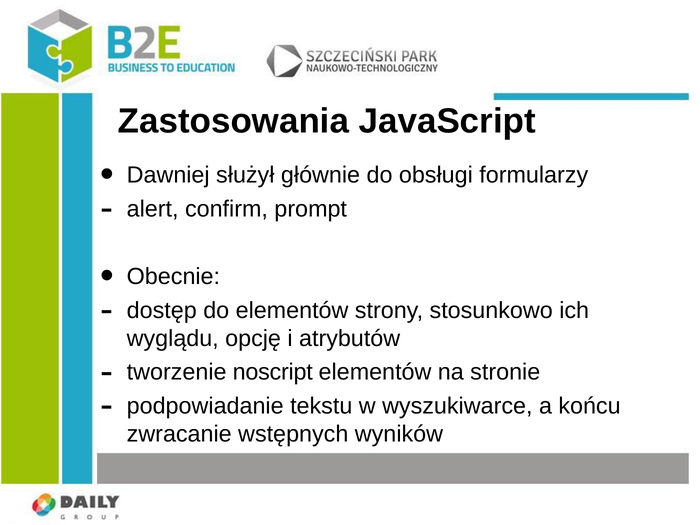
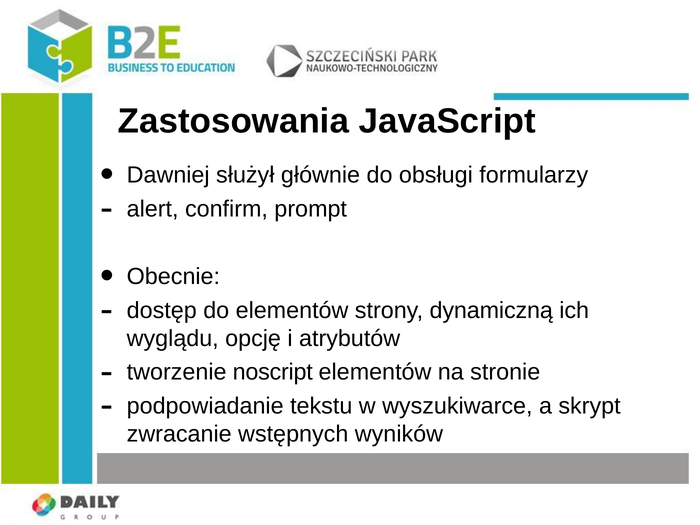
stosunkowo: stosunkowo -> dynamiczną
końcu: końcu -> skrypt
